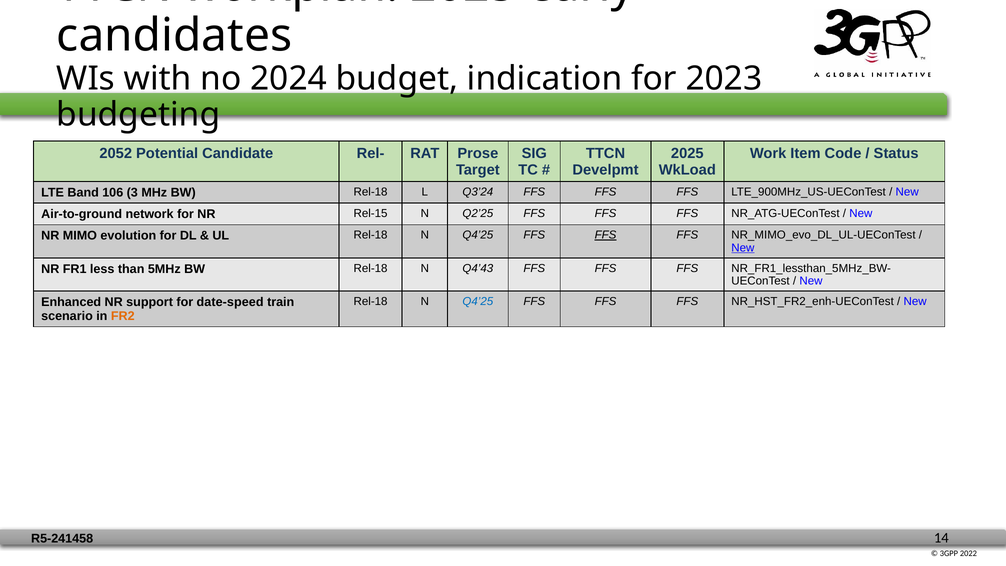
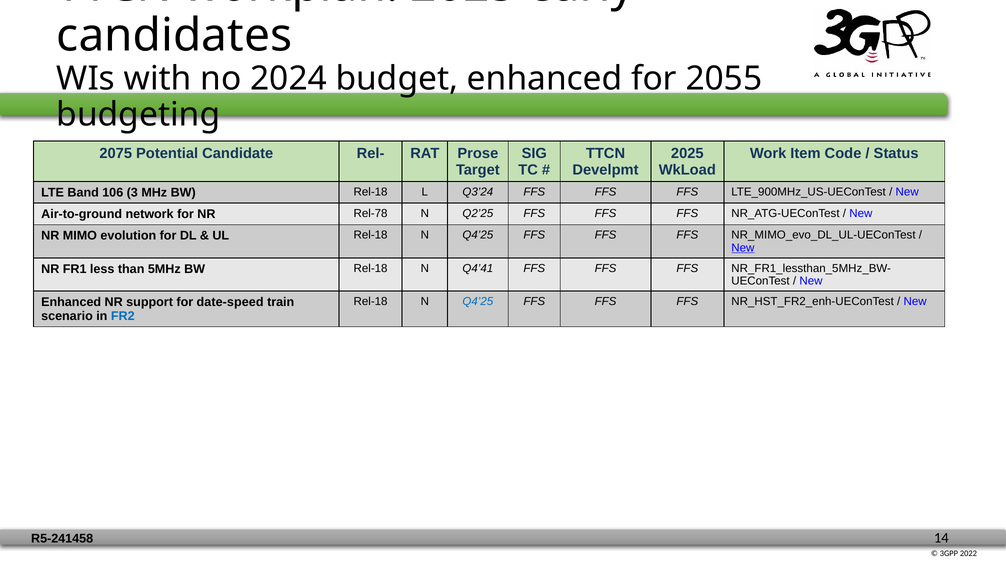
budget indication: indication -> enhanced
2023: 2023 -> 2055
2052: 2052 -> 2075
Rel-15: Rel-15 -> Rel-78
FFS at (606, 235) underline: present -> none
Q4’43: Q4’43 -> Q4’41
FR2 colour: orange -> blue
